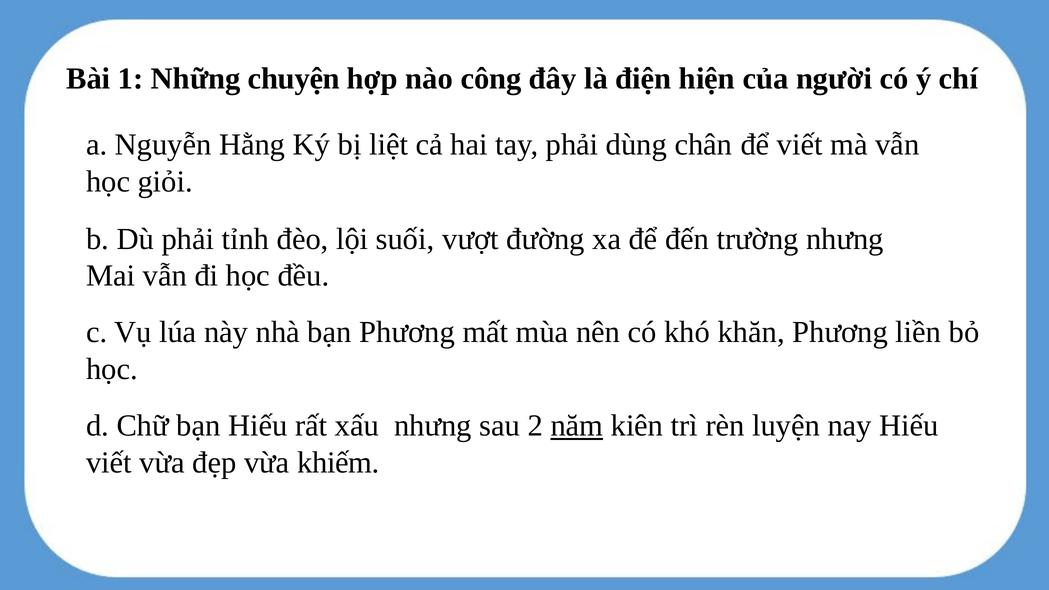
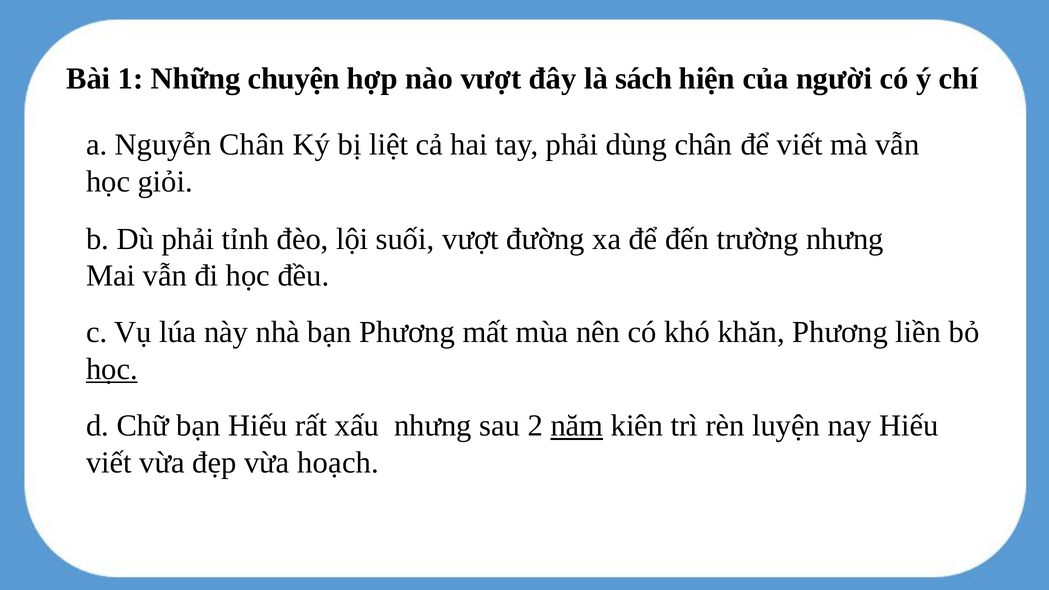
nào công: công -> vượt
điện: điện -> sách
Nguyễn Hằng: Hằng -> Chân
học at (112, 369) underline: none -> present
khiếm: khiếm -> hoạch
